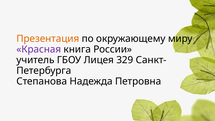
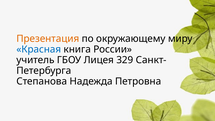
Красная colour: purple -> blue
